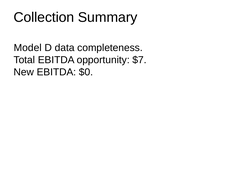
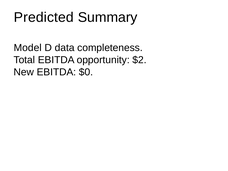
Collection: Collection -> Predicted
$7: $7 -> $2
